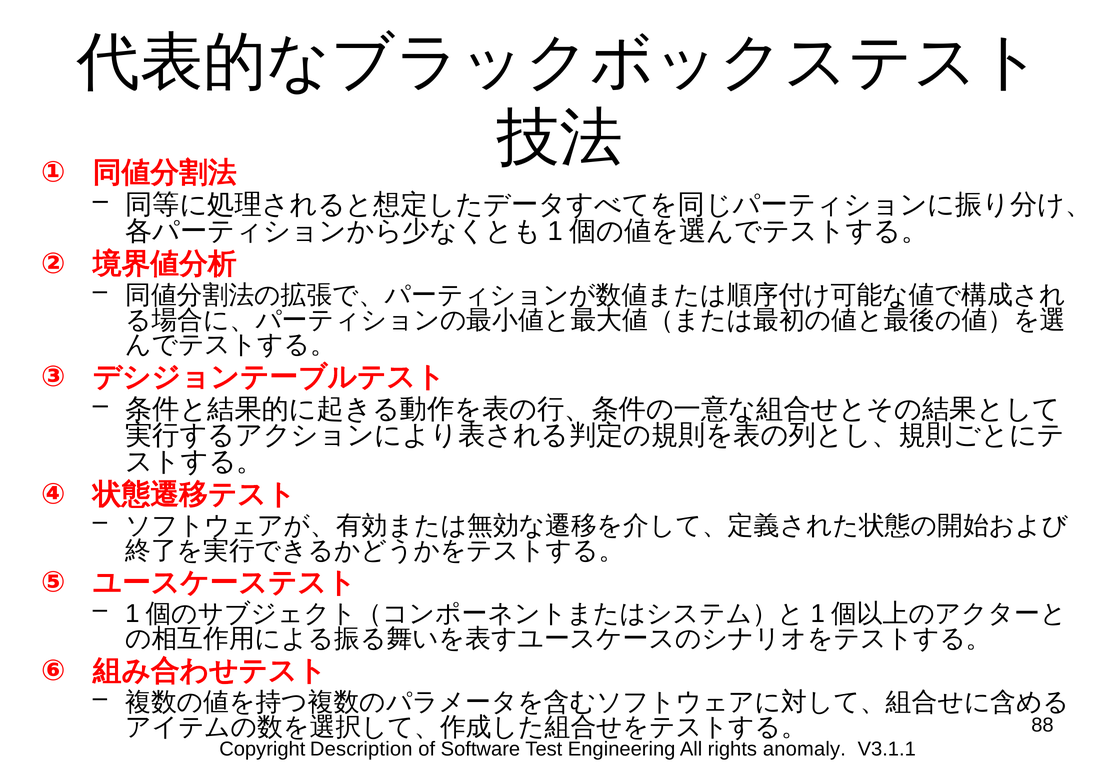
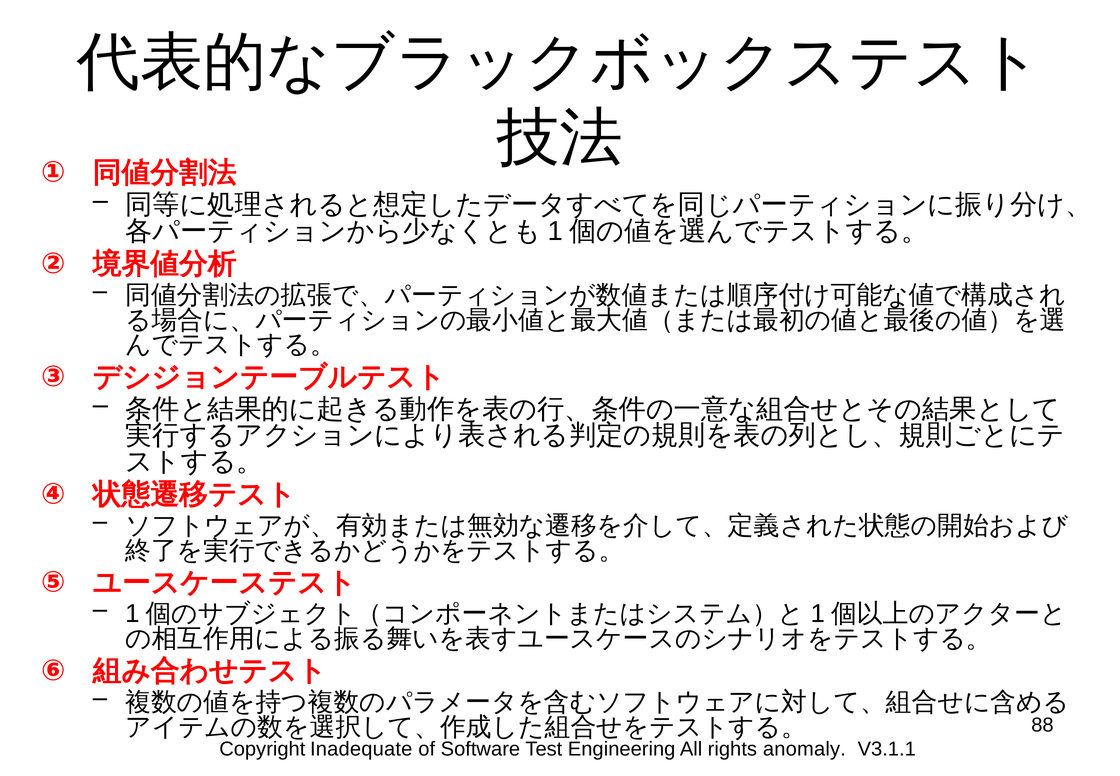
Description: Description -> Inadequate
